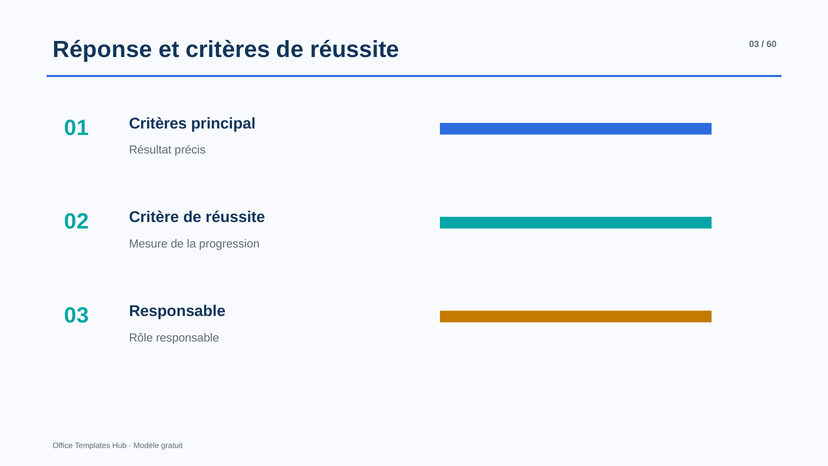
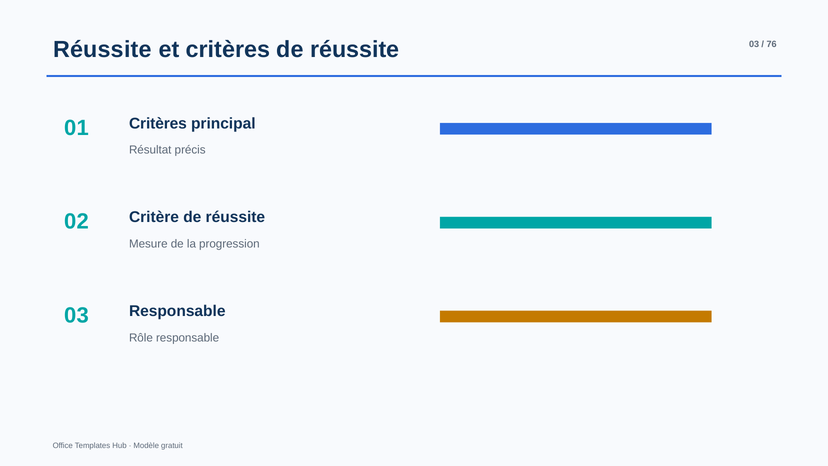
Réponse at (102, 50): Réponse -> Réussite
60: 60 -> 76
